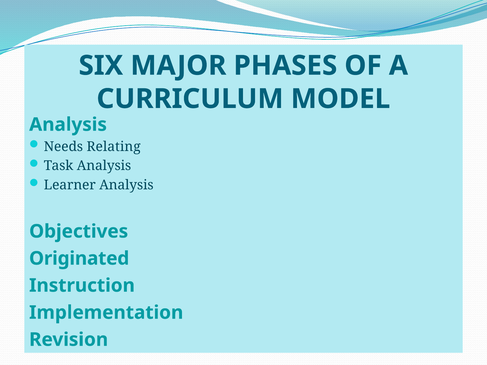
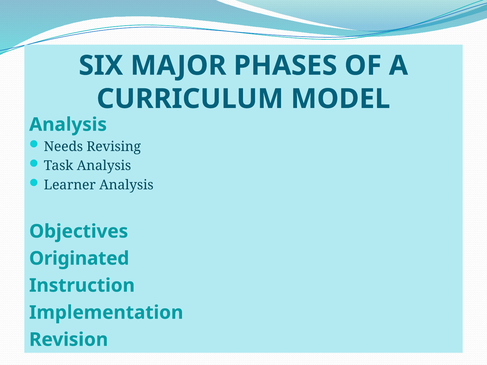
Relating: Relating -> Revising
